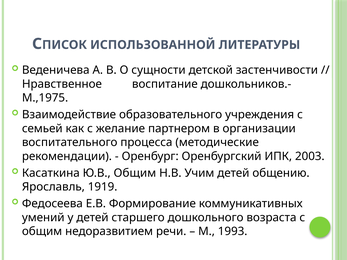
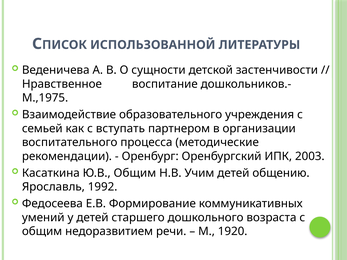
желание: желание -> вступать
1919: 1919 -> 1992
1993: 1993 -> 1920
